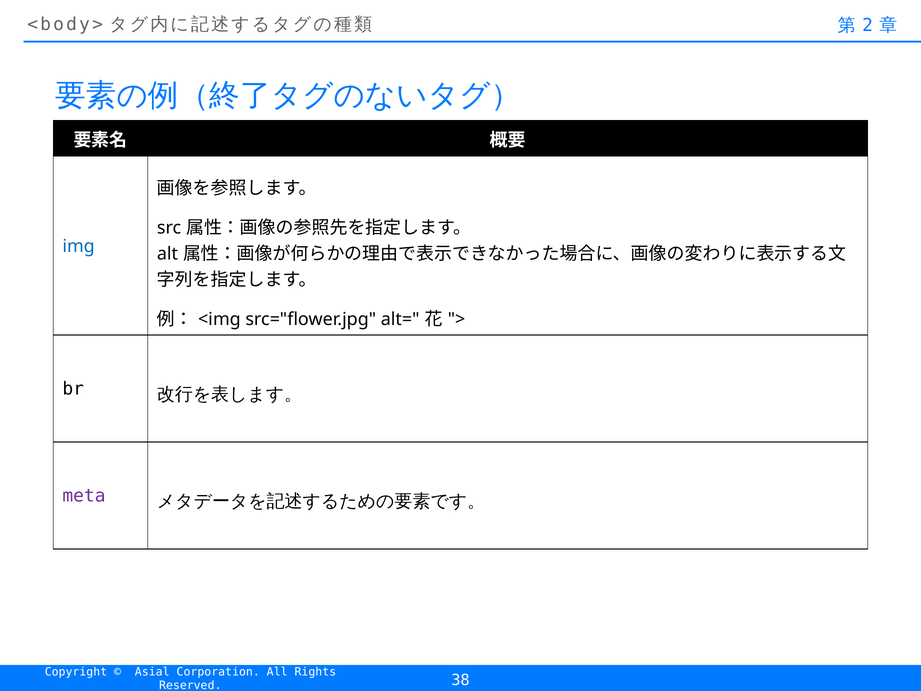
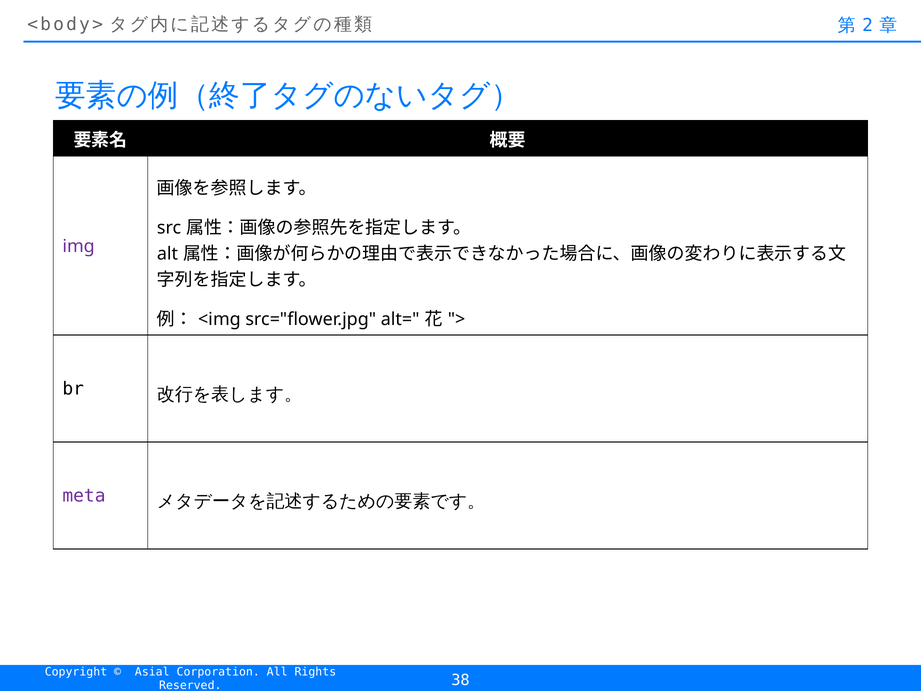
img colour: blue -> purple
